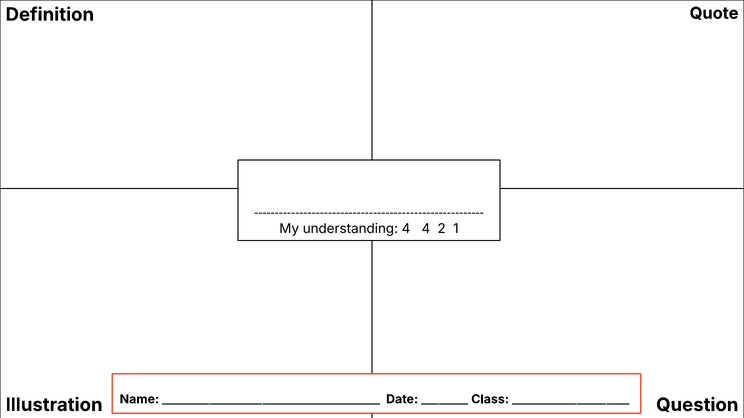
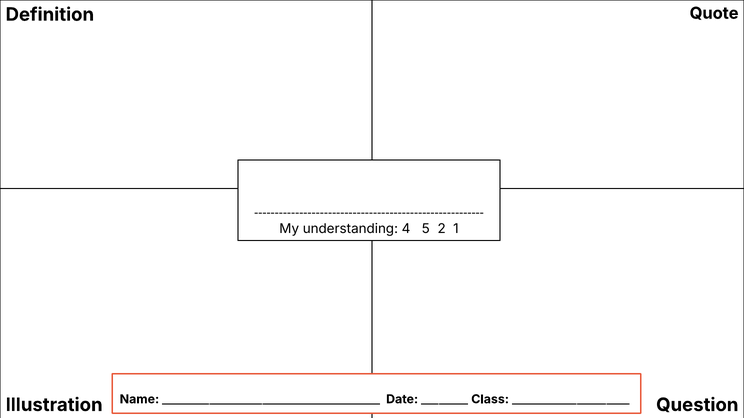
4 4: 4 -> 5
